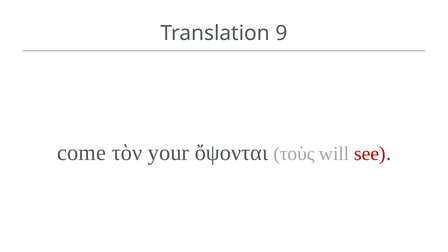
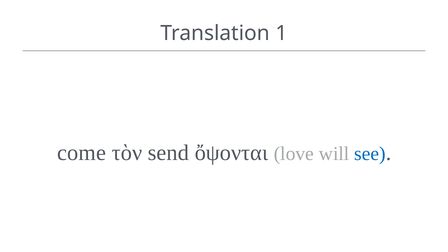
9: 9 -> 1
your: your -> send
τοὺς: τοὺς -> love
see colour: red -> blue
